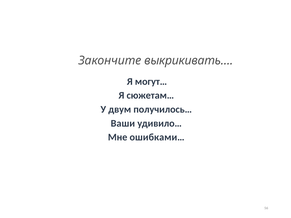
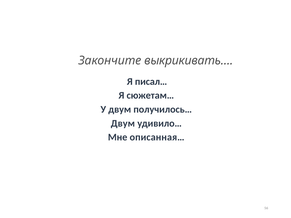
могут…: могут… -> писал…
Ваши at (123, 123): Ваши -> Двум
ошибками…: ошибками… -> описанная…
